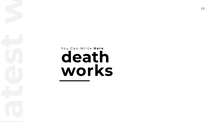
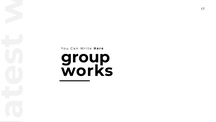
death: death -> group
